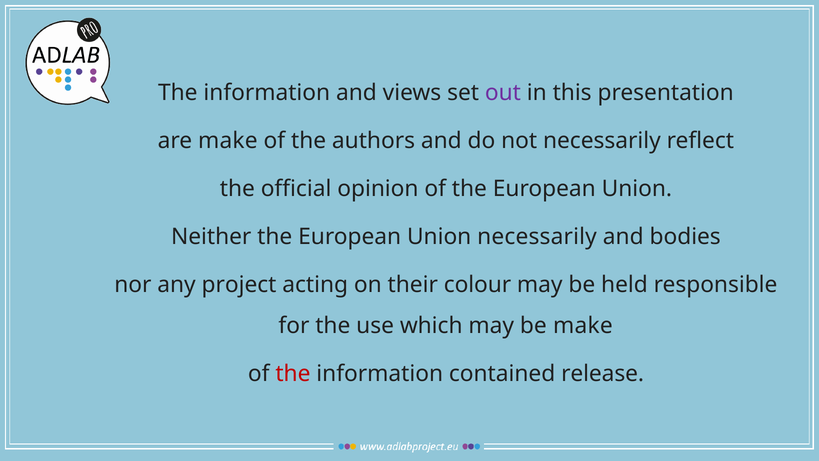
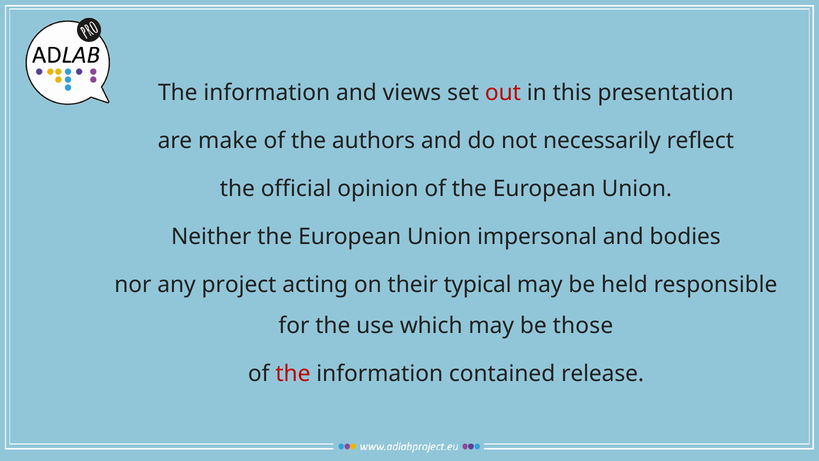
out colour: purple -> red
Union necessarily: necessarily -> impersonal
colour: colour -> typical
be make: make -> those
